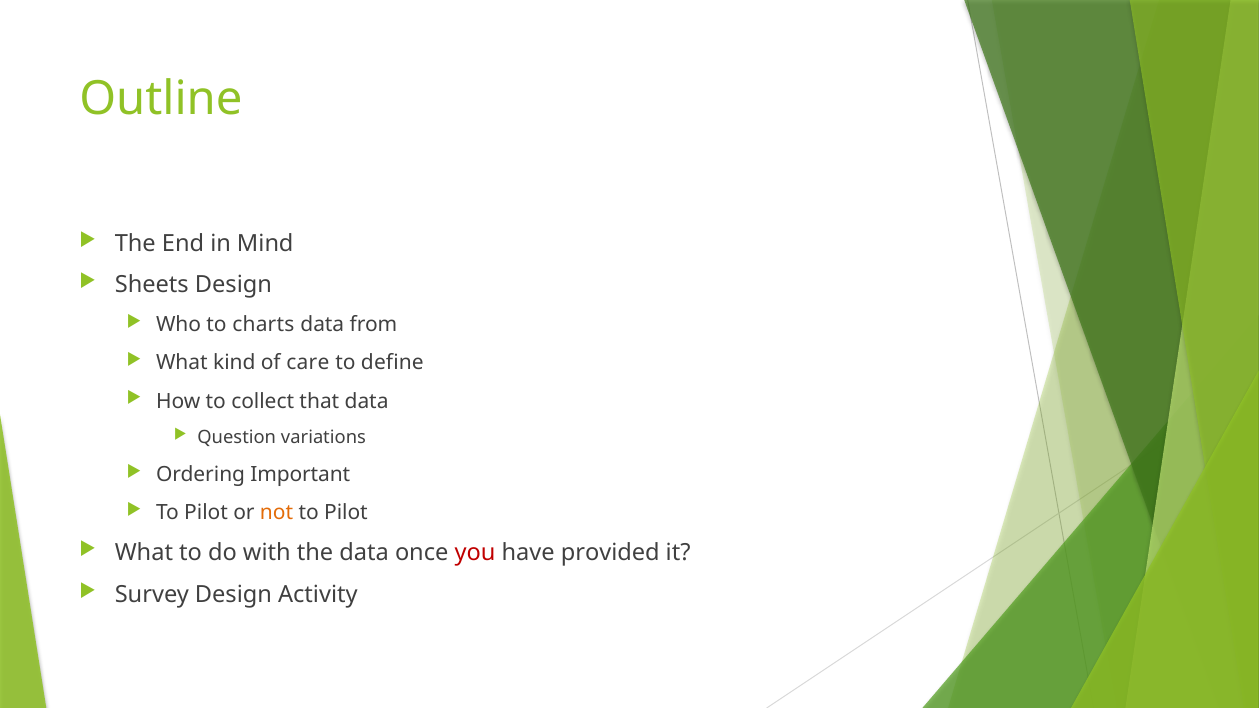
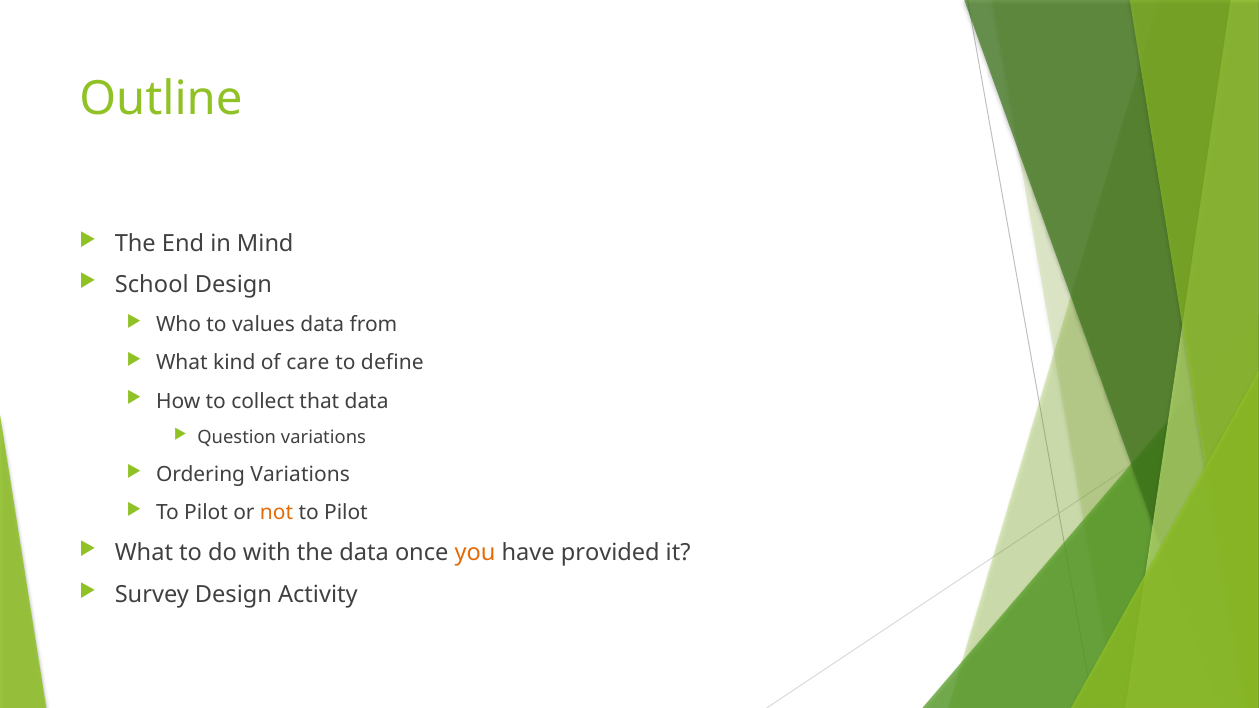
Sheets: Sheets -> School
charts: charts -> values
Ordering Important: Important -> Variations
you colour: red -> orange
